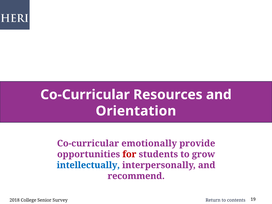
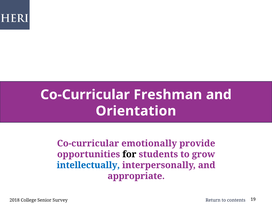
Resources: Resources -> Freshman
for colour: red -> black
recommend: recommend -> appropriate
